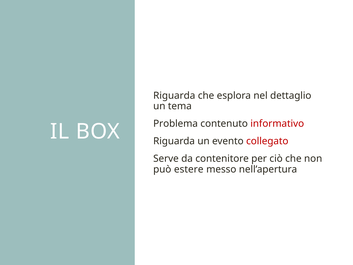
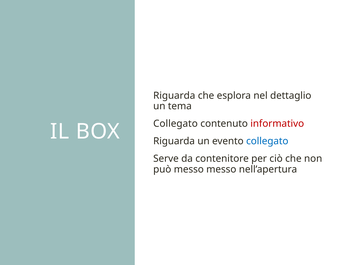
Problema at (176, 124): Problema -> Collegato
collegato at (267, 141) colour: red -> blue
può estere: estere -> messo
